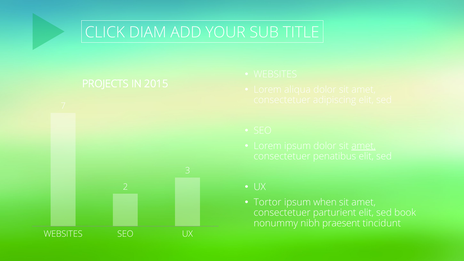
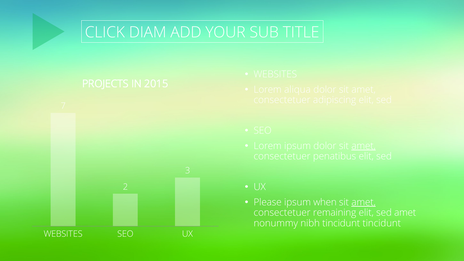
Tortor: Tortor -> Please
amet at (364, 202) underline: none -> present
parturient: parturient -> remaining
sed book: book -> amet
nibh praesent: praesent -> tincidunt
